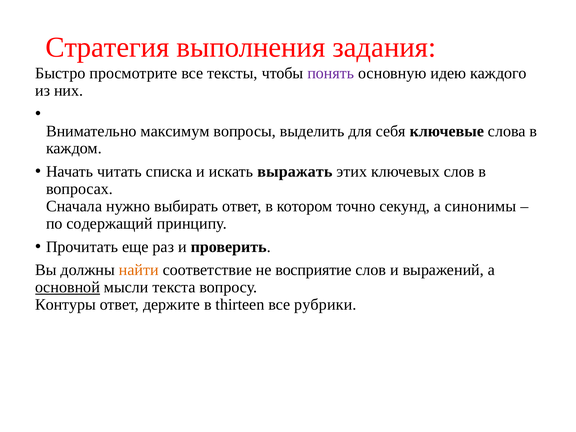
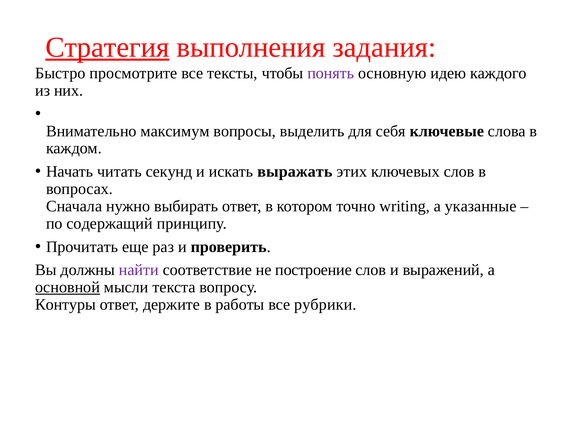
Стратегия underline: none -> present
списка: списка -> секунд
секунд: секунд -> writing
синонимы: синонимы -> указанные
найти colour: orange -> purple
восприятие: восприятие -> построение
thirteen: thirteen -> работы
